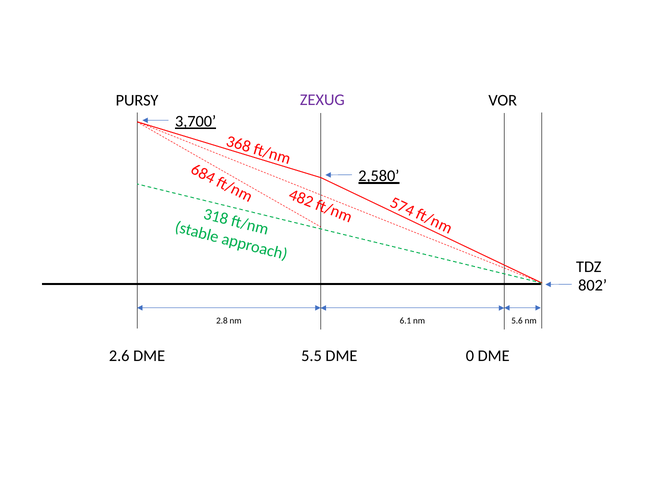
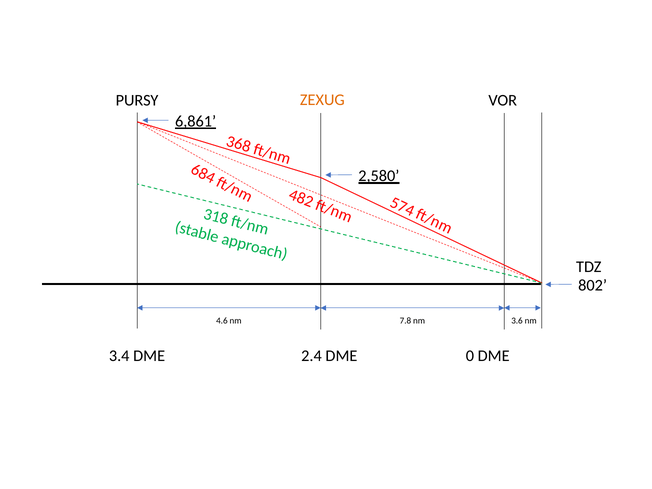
ZEXUG colour: purple -> orange
3,700: 3,700 -> 6,861
2.8: 2.8 -> 4.6
6.1: 6.1 -> 7.8
5.6: 5.6 -> 3.6
2.6: 2.6 -> 3.4
5.5: 5.5 -> 2.4
